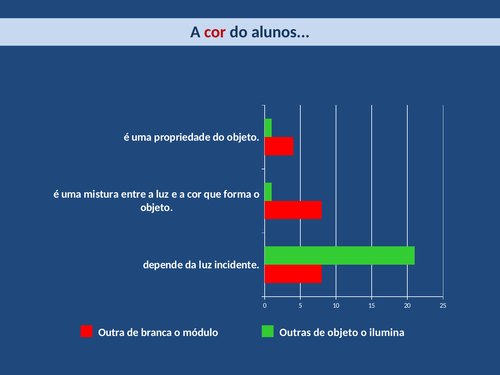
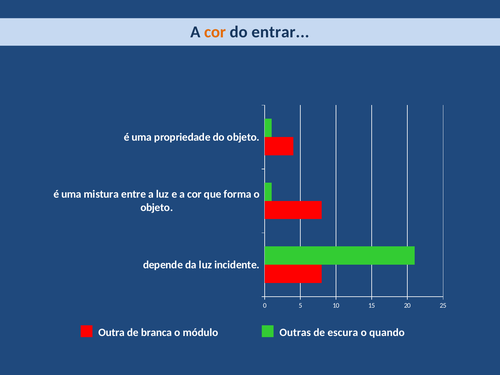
cor at (215, 32) colour: red -> orange
alunos: alunos -> entrar
de objeto: objeto -> escura
ilumina: ilumina -> quando
